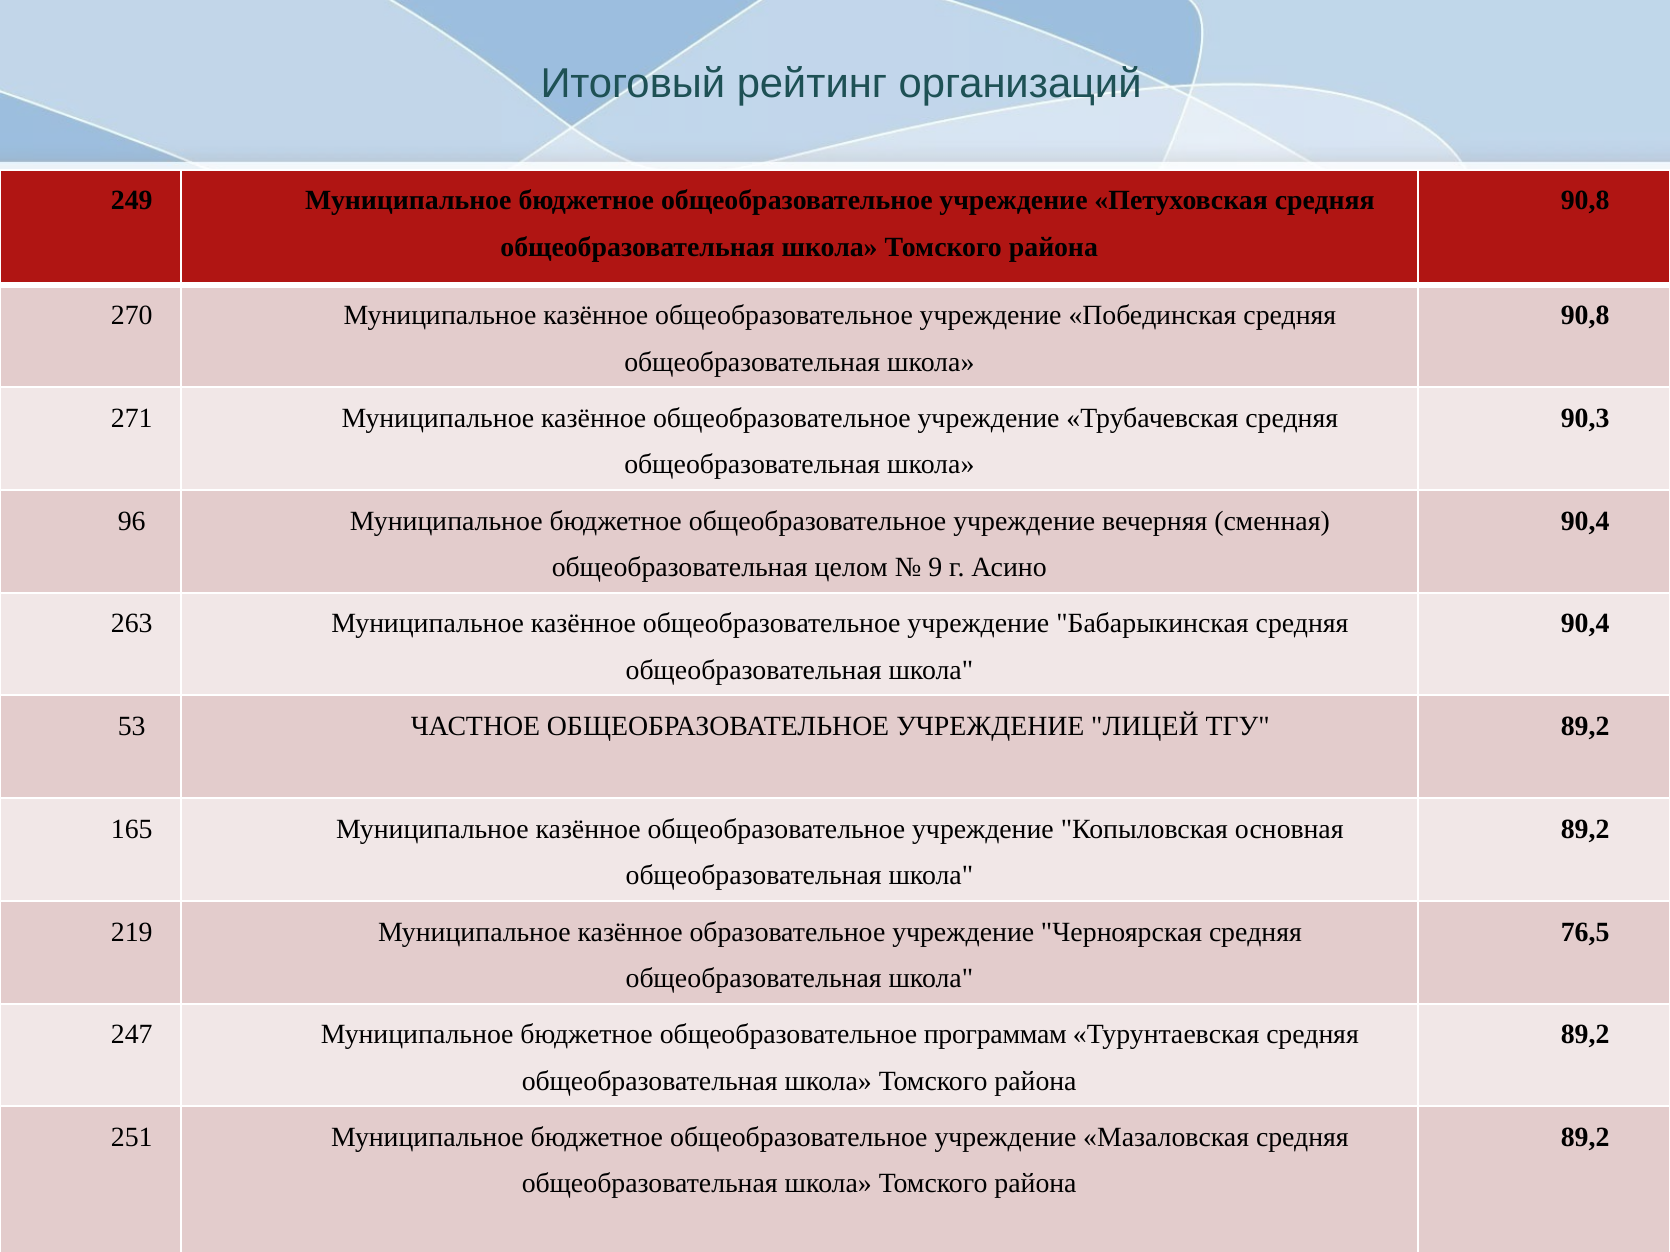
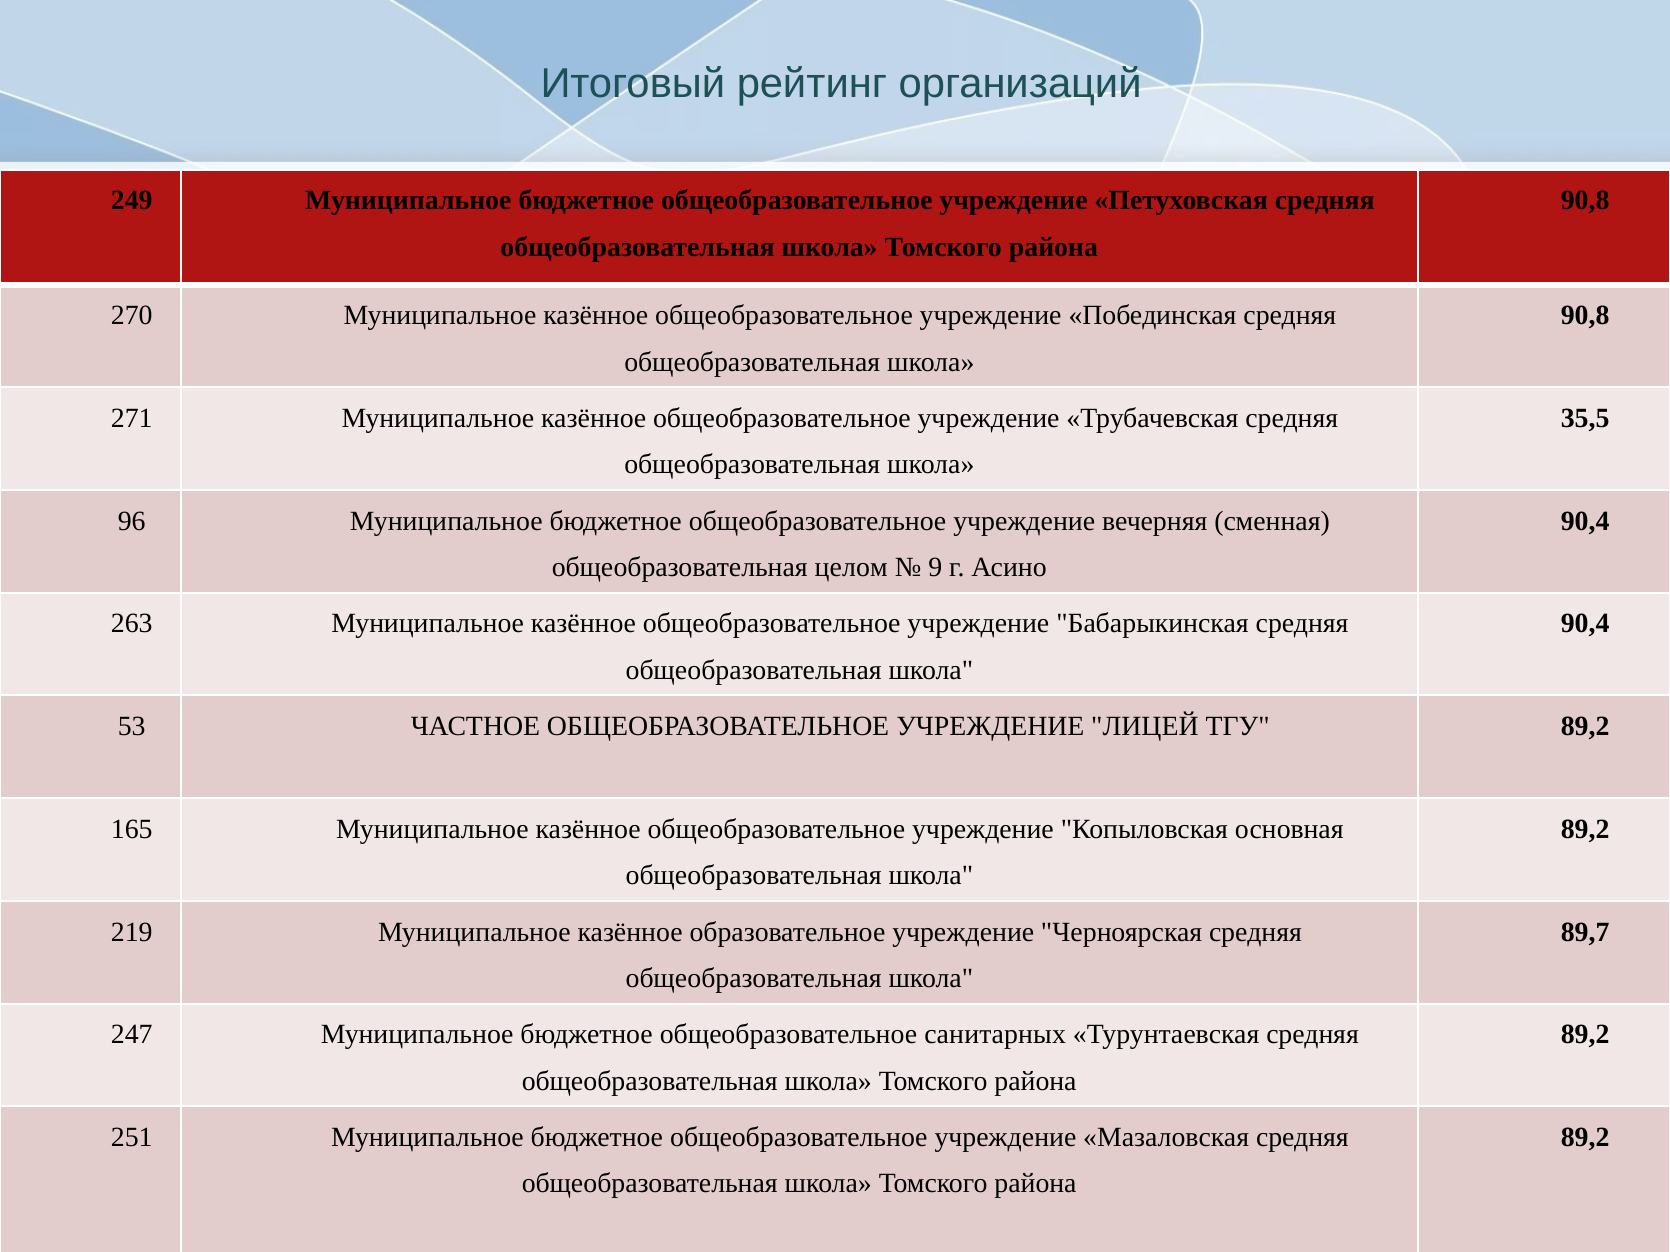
90,3: 90,3 -> 35,5
76,5: 76,5 -> 89,7
программам: программам -> санитарных
